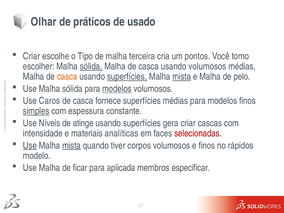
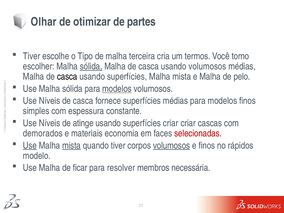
práticos: práticos -> otimizar
usado: usado -> partes
Criar at (32, 56): Criar -> Tiver
pontos: pontos -> termos
casca at (67, 77) colour: orange -> black
superfícies at (127, 77) underline: present -> none
mista at (182, 77) underline: present -> none
Caros at (49, 101): Caros -> Níveis
simples underline: present -> none
superfícies gera: gera -> criar
intensidade: intensidade -> demorados
analíticas: analíticas -> economia
volumosos at (172, 145) underline: none -> present
aplicada: aplicada -> resolver
especificar: especificar -> necessária
